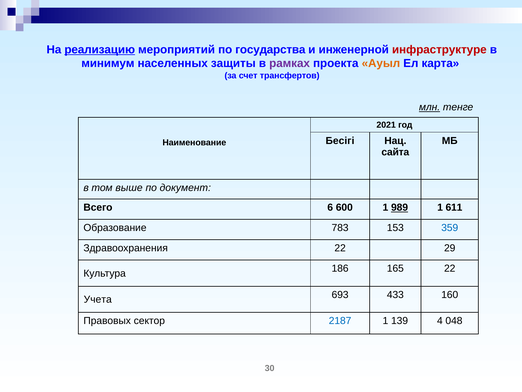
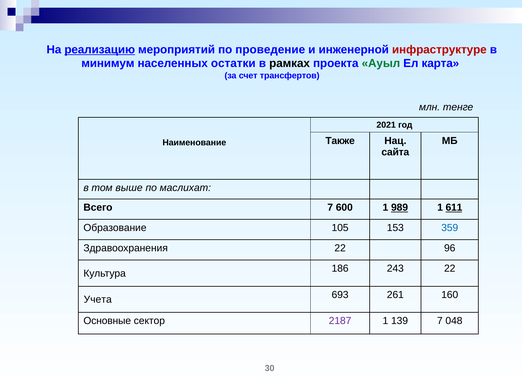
государства: государства -> проведение
защиты: защиты -> остатки
рамках colour: purple -> black
Ауыл colour: orange -> green
млн underline: present -> none
Бесігі: Бесігі -> Также
документ: документ -> маслихат
Всего 6: 6 -> 7
611 underline: none -> present
783: 783 -> 105
29: 29 -> 96
165: 165 -> 243
433: 433 -> 261
Правовых: Правовых -> Основные
2187 colour: blue -> purple
139 4: 4 -> 7
